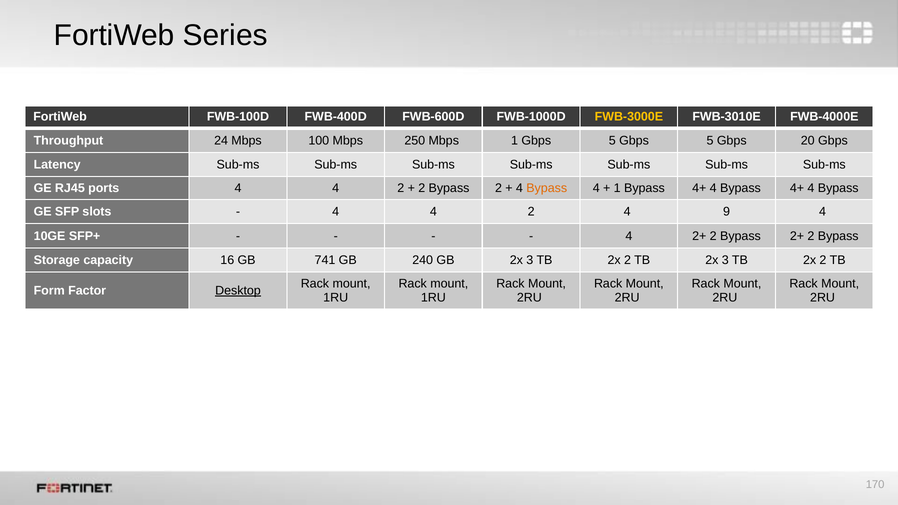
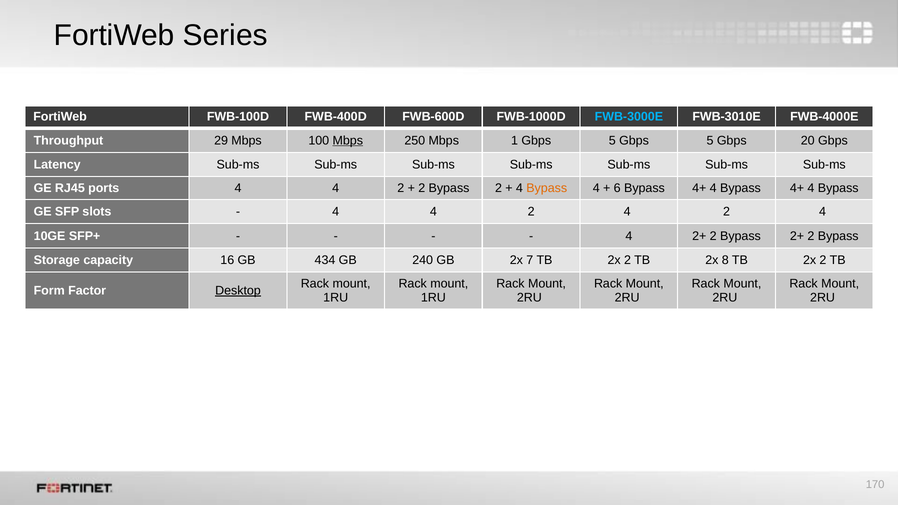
FWB-3000E colour: yellow -> light blue
24: 24 -> 29
Mbps at (348, 141) underline: none -> present
1 at (617, 188): 1 -> 6
2 4 9: 9 -> 2
741: 741 -> 434
GB 2x 3: 3 -> 7
TB 2x 3: 3 -> 8
